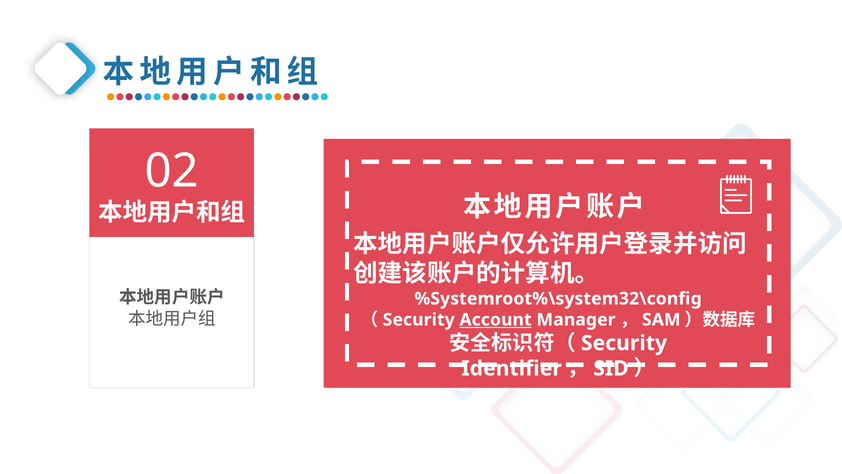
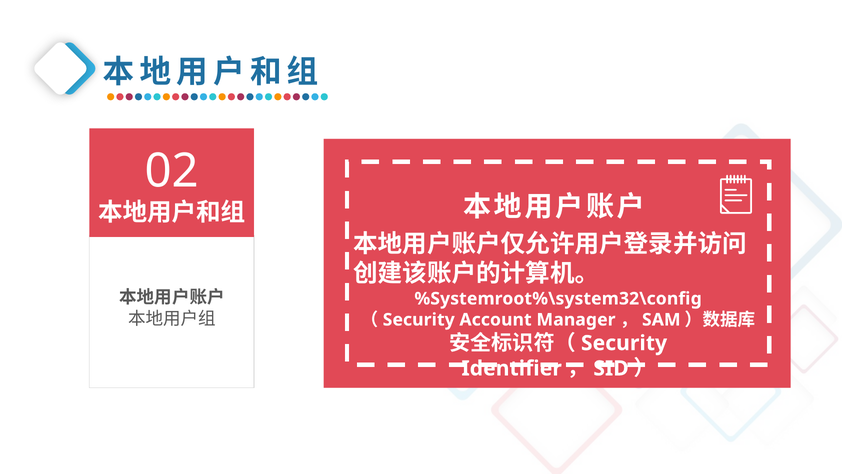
Account underline: present -> none
